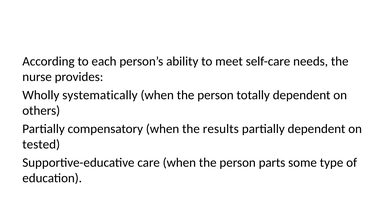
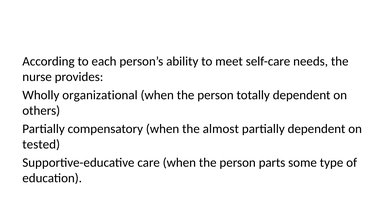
systematically: systematically -> organizational
results: results -> almost
